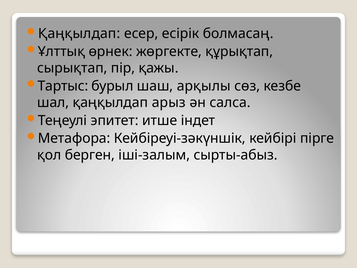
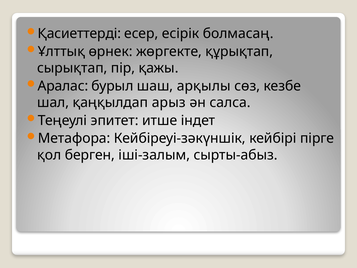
Қаңқылдап at (79, 34): Қаңқылдап -> Қасиеттерді
Тартыс: Тартыс -> Аралас
